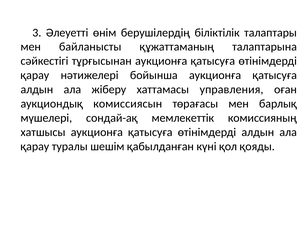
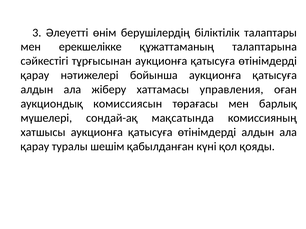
байланысты: байланысты -> ерекшелікке
мемлекеттік: мемлекеттік -> мақсатында
